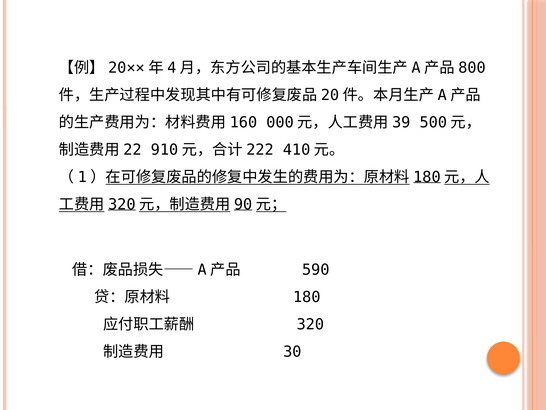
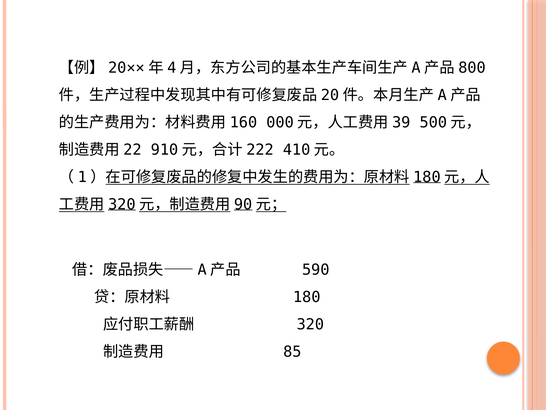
30: 30 -> 85
